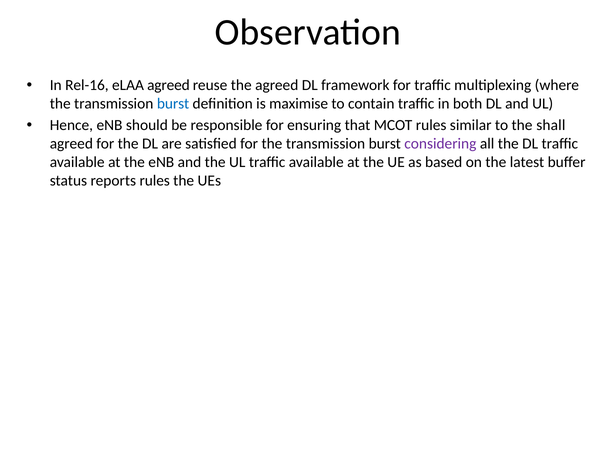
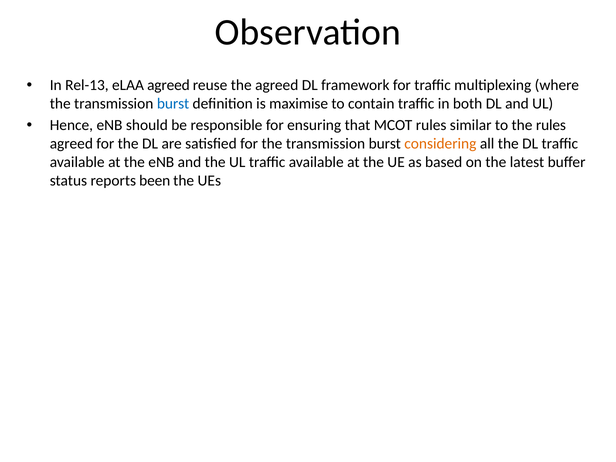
Rel-16: Rel-16 -> Rel-13
the shall: shall -> rules
considering colour: purple -> orange
reports rules: rules -> been
